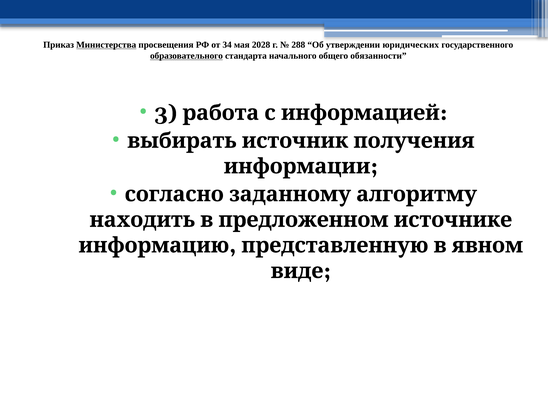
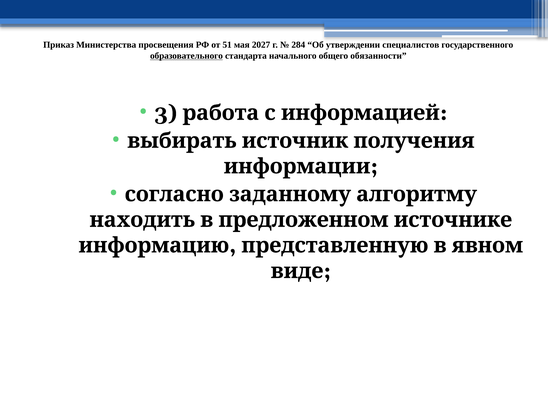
Министерства underline: present -> none
34: 34 -> 51
2028: 2028 -> 2027
288: 288 -> 284
юридических: юридических -> специалистов
